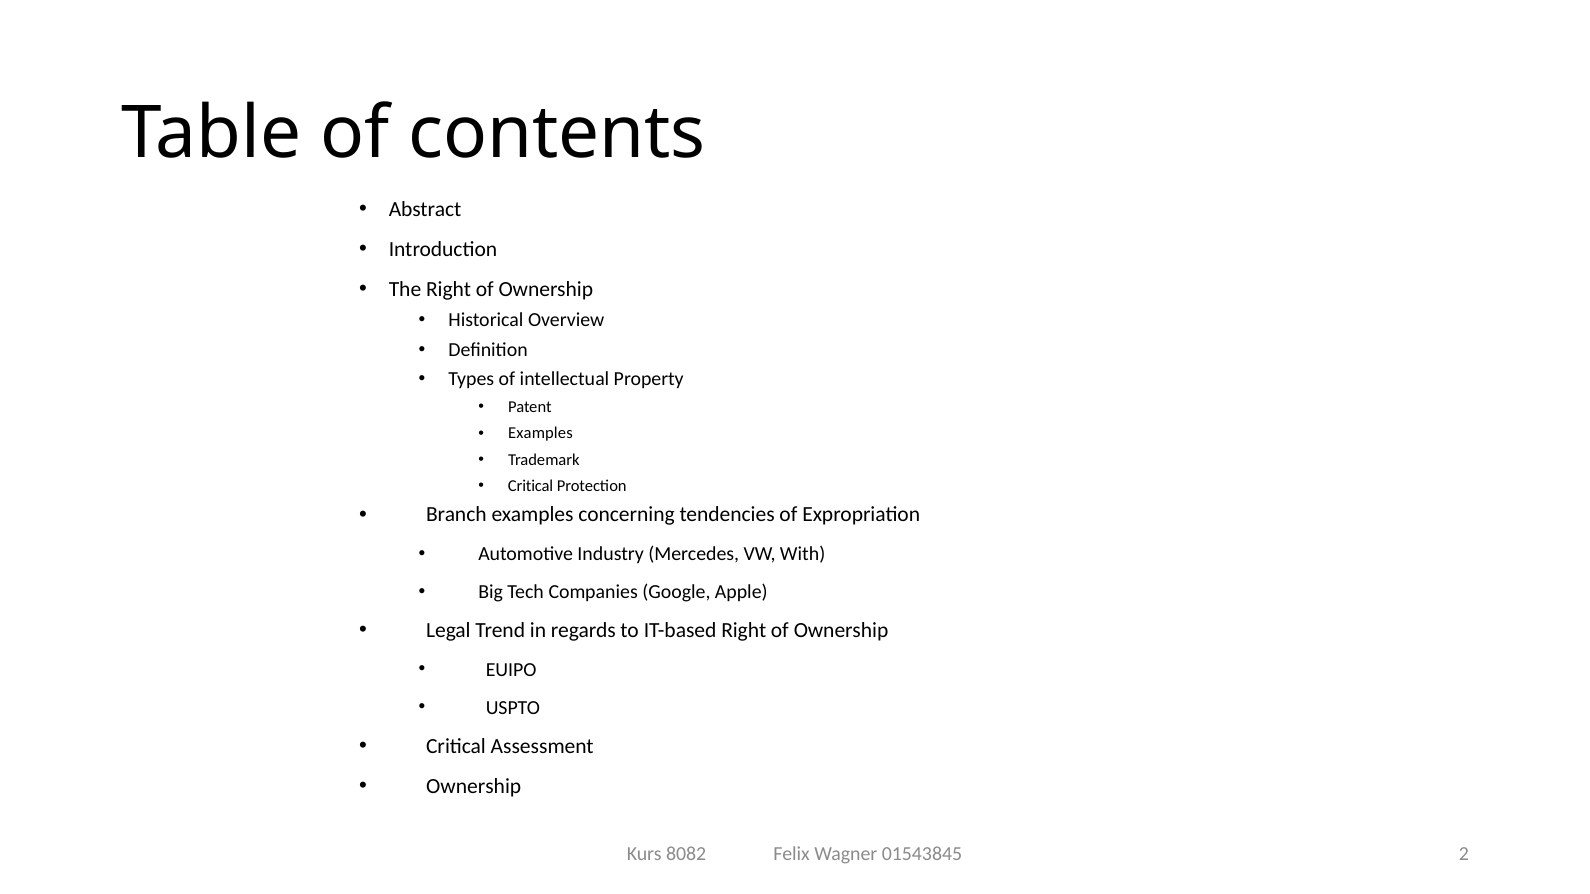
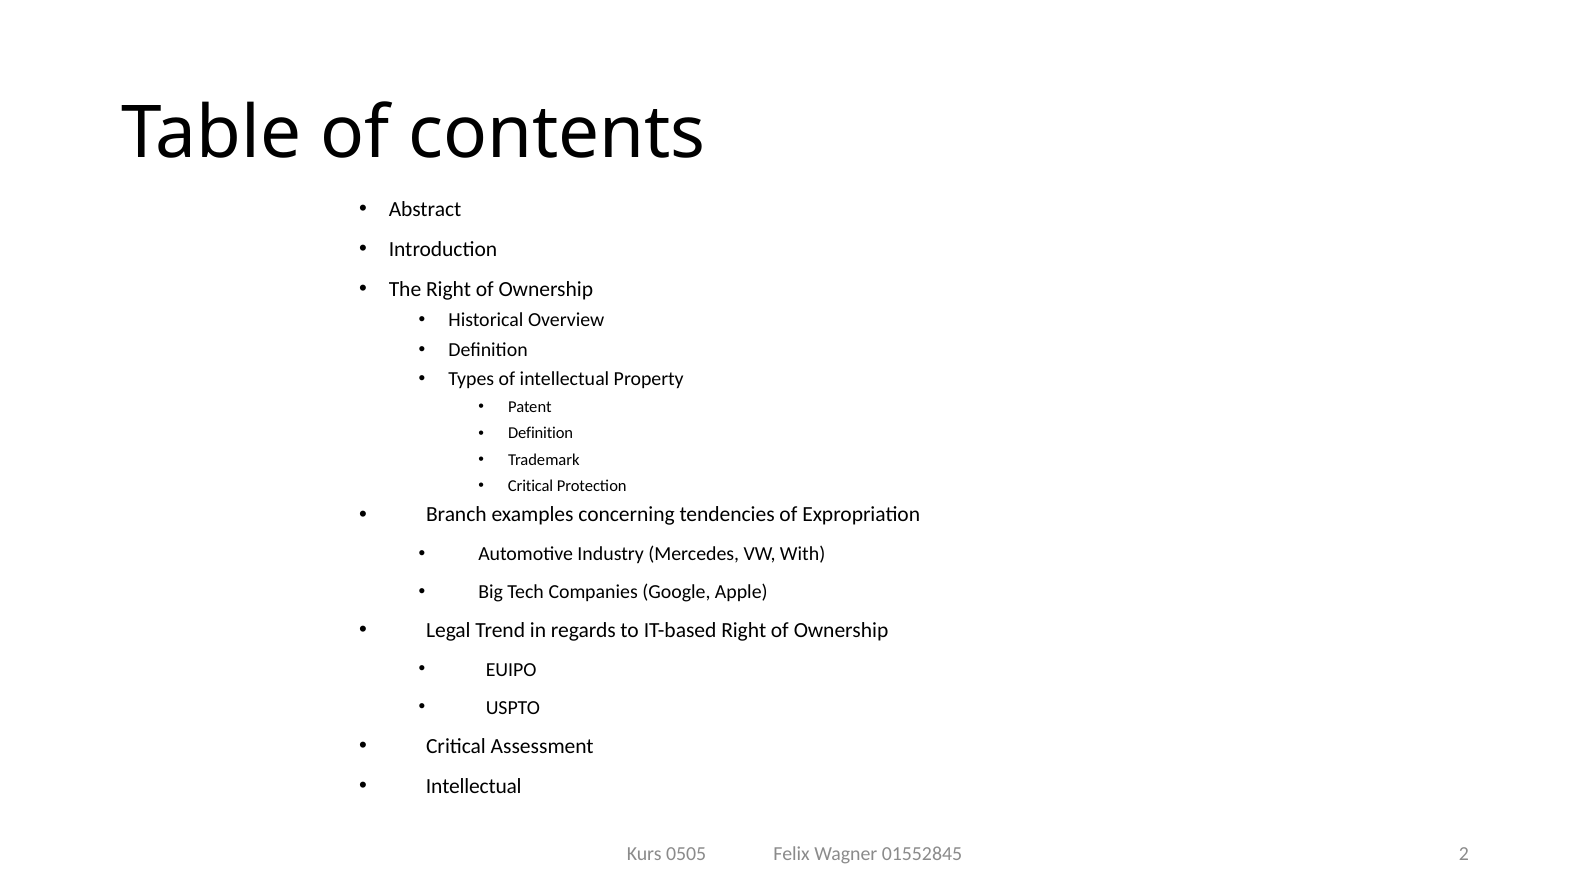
Examples at (540, 434): Examples -> Definition
Ownership at (474, 787): Ownership -> Intellectual
8082: 8082 -> 0505
01543845: 01543845 -> 01552845
